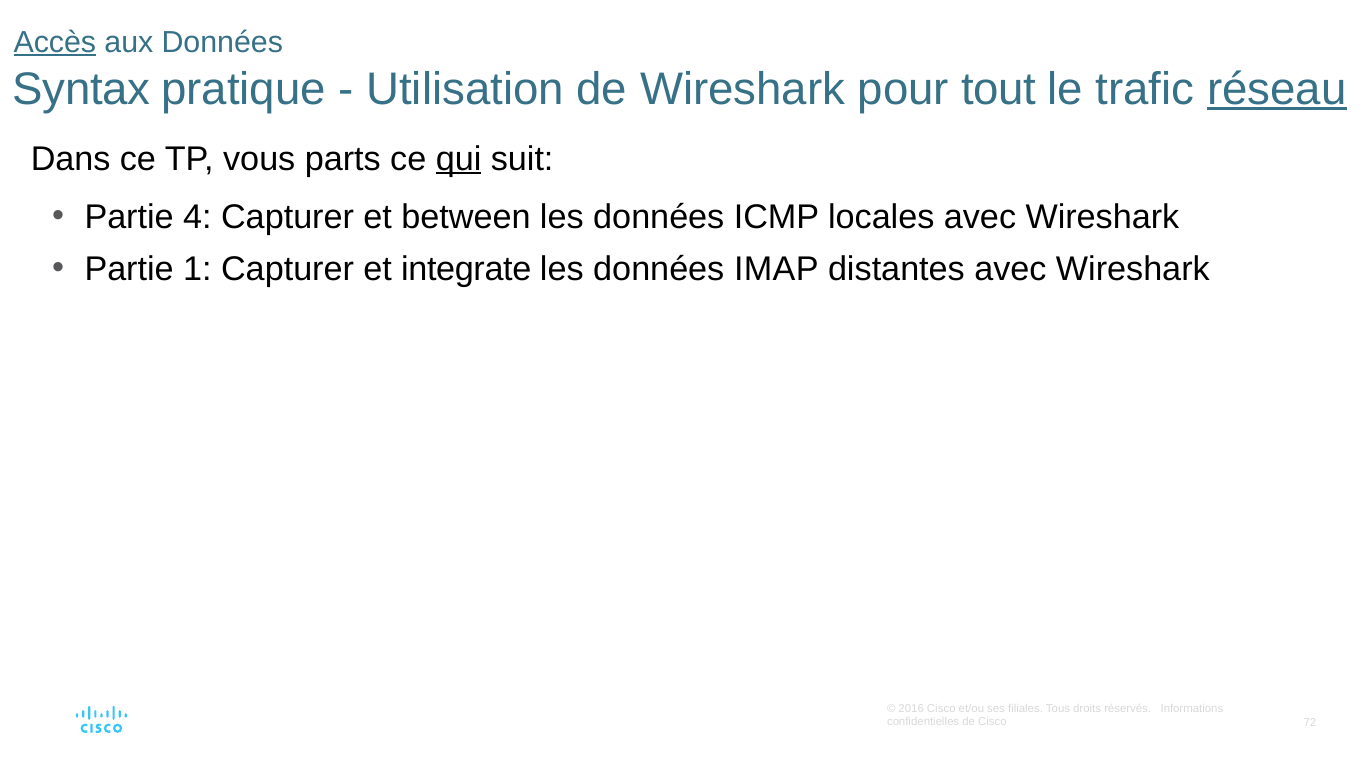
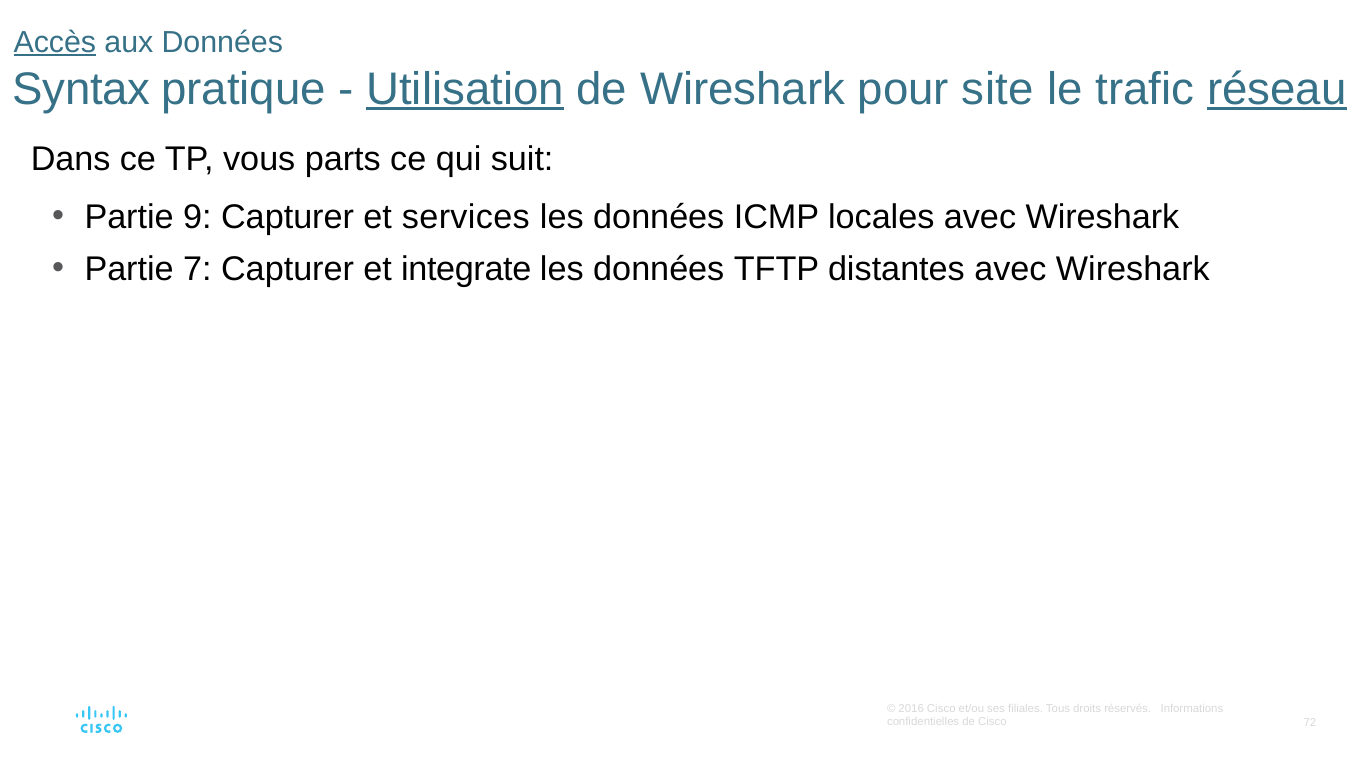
Utilisation underline: none -> present
tout: tout -> site
qui underline: present -> none
4: 4 -> 9
between: between -> services
1: 1 -> 7
IMAP: IMAP -> TFTP
